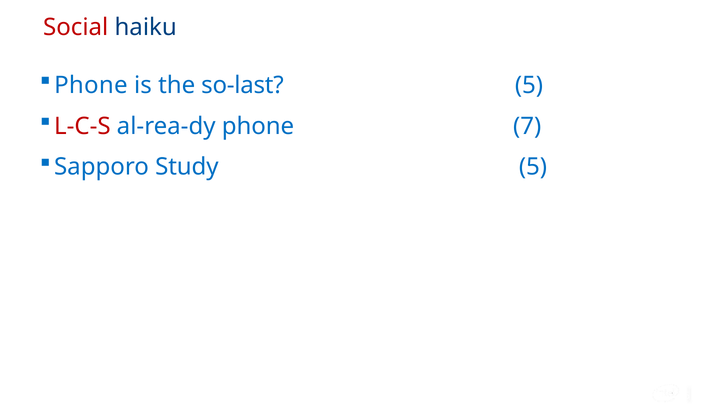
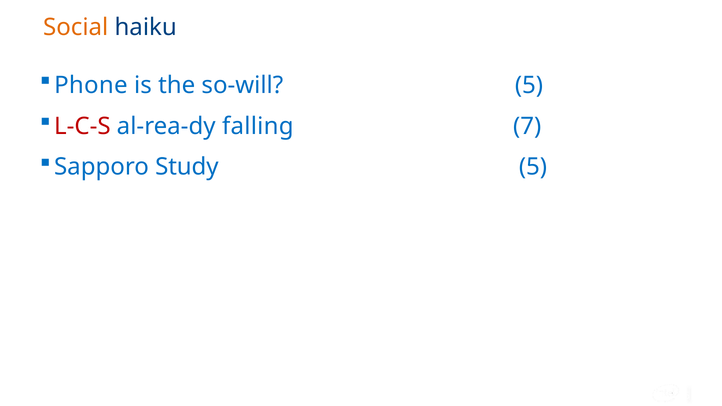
Social colour: red -> orange
so-last: so-last -> so-will
al-rea-dy phone: phone -> falling
